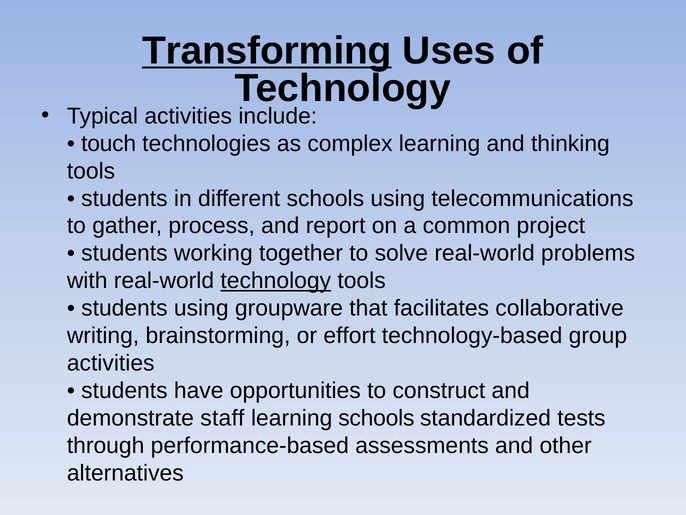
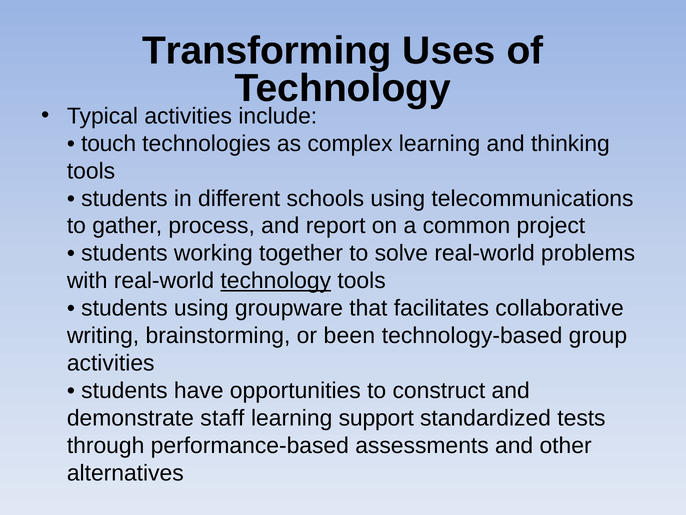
Transforming underline: present -> none
effort: effort -> been
learning schools: schools -> support
